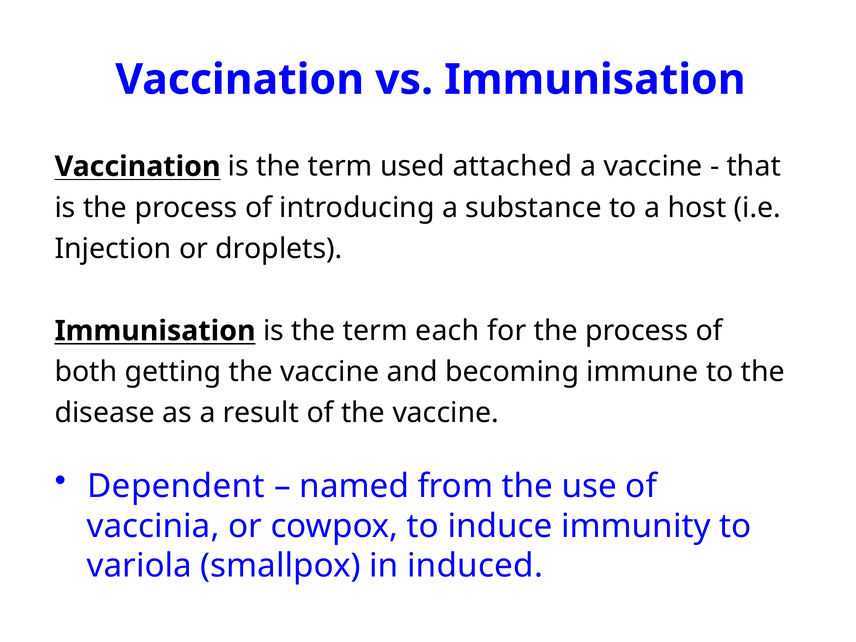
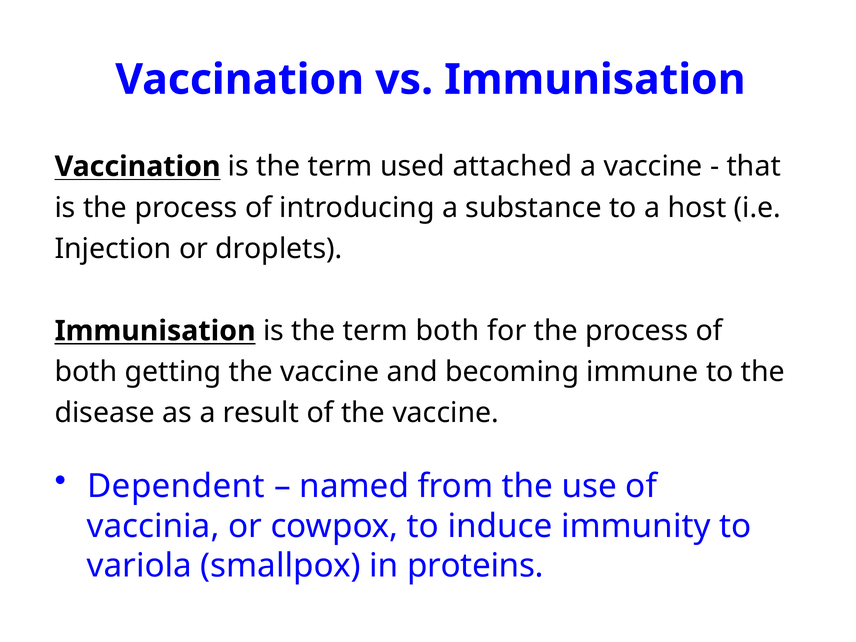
term each: each -> both
induced: induced -> proteins
